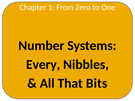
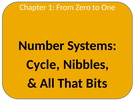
Every: Every -> Cycle
